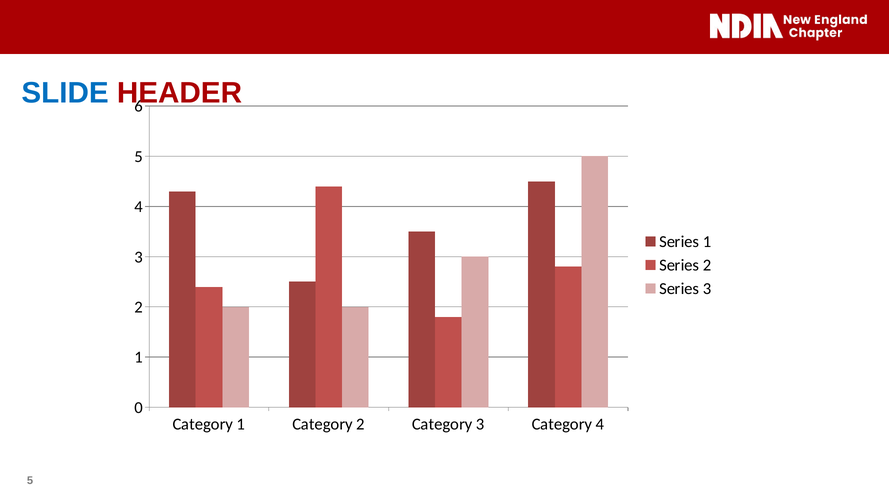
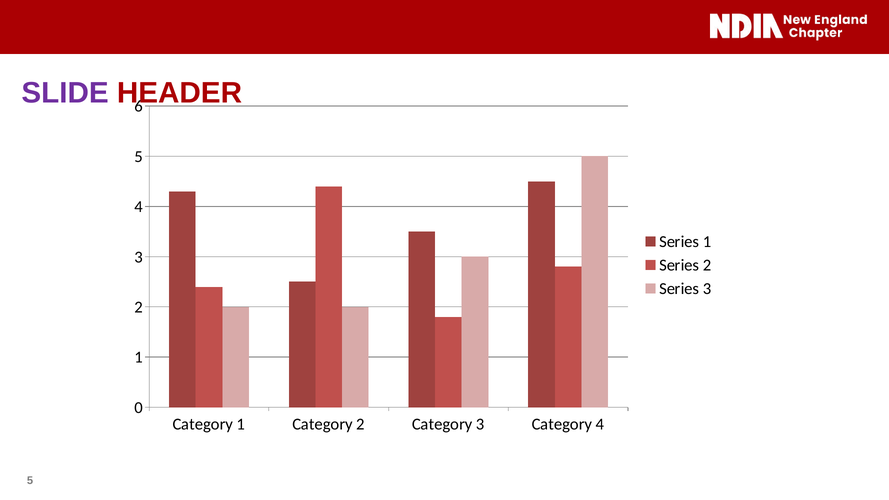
SLIDE colour: blue -> purple
